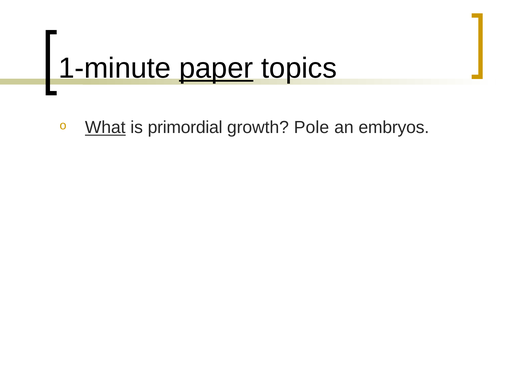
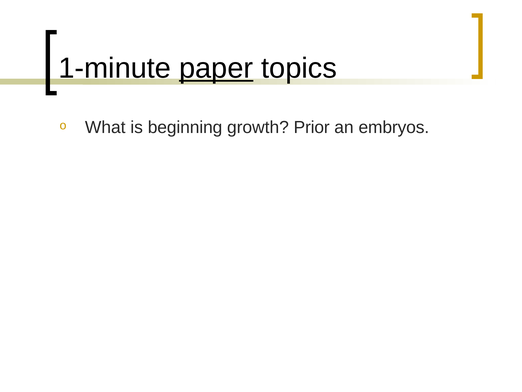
What underline: present -> none
primordial: primordial -> beginning
Pole: Pole -> Prior
